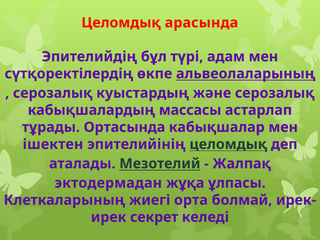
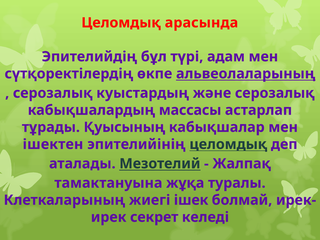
Ортасында: Ортасында -> Қуысының
эктодермадан: эктодермадан -> тамактануына
ұлпасы: ұлпасы -> туралы
орта: орта -> ішек
